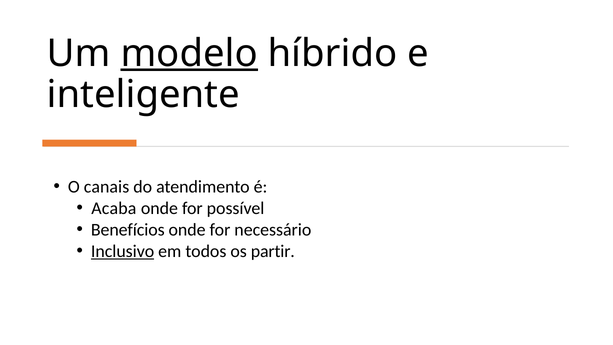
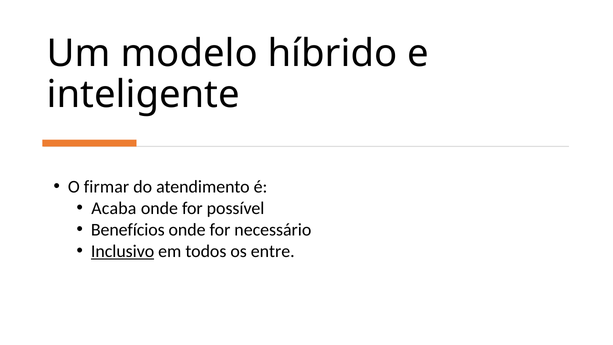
modelo underline: present -> none
canais: canais -> firmar
partir: partir -> entre
